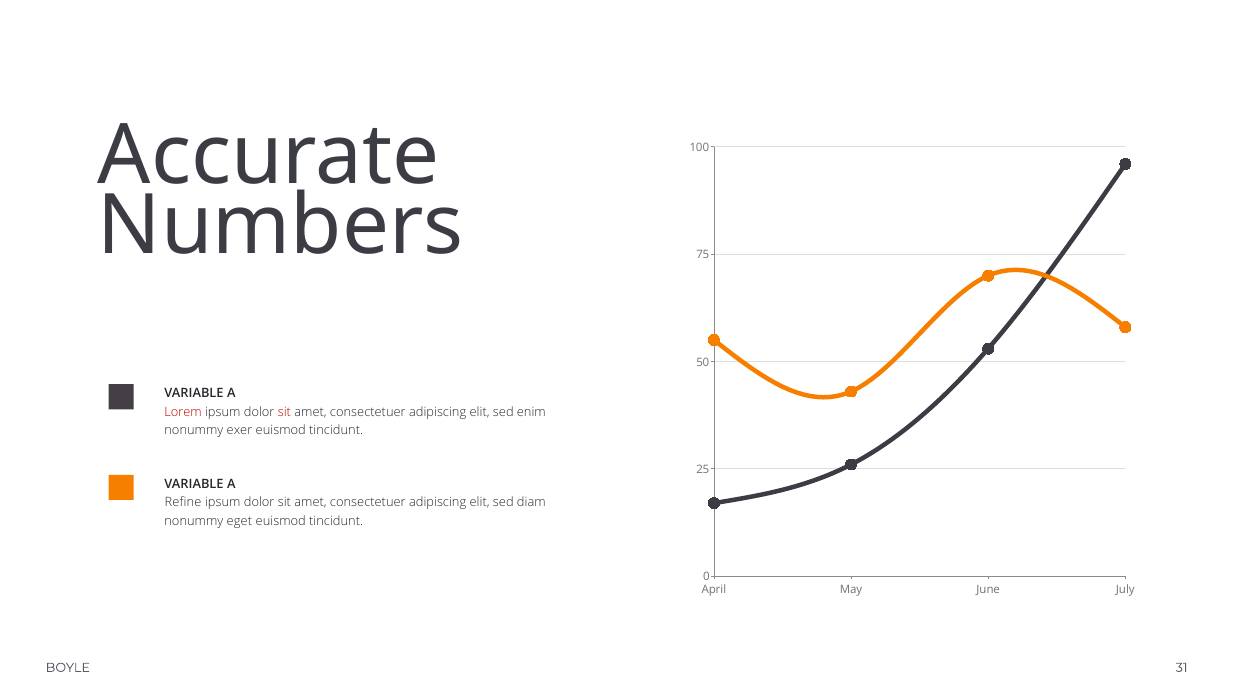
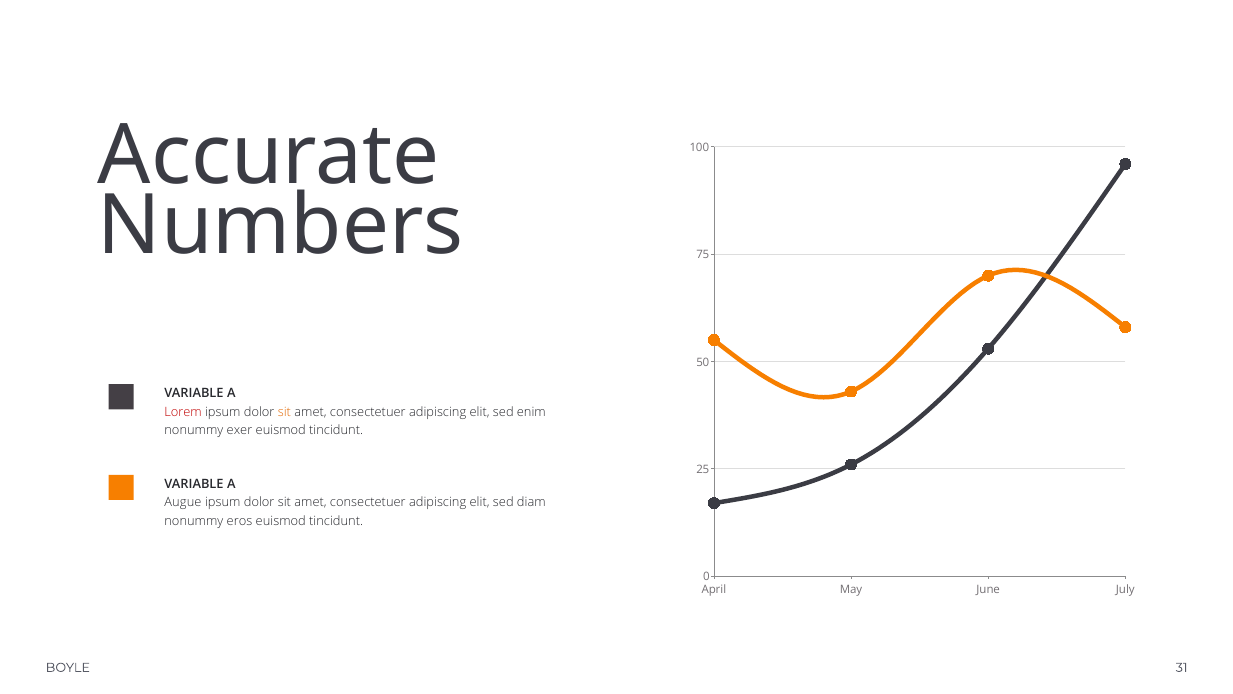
sit at (284, 412) colour: red -> orange
Refine: Refine -> Augue
eget: eget -> eros
